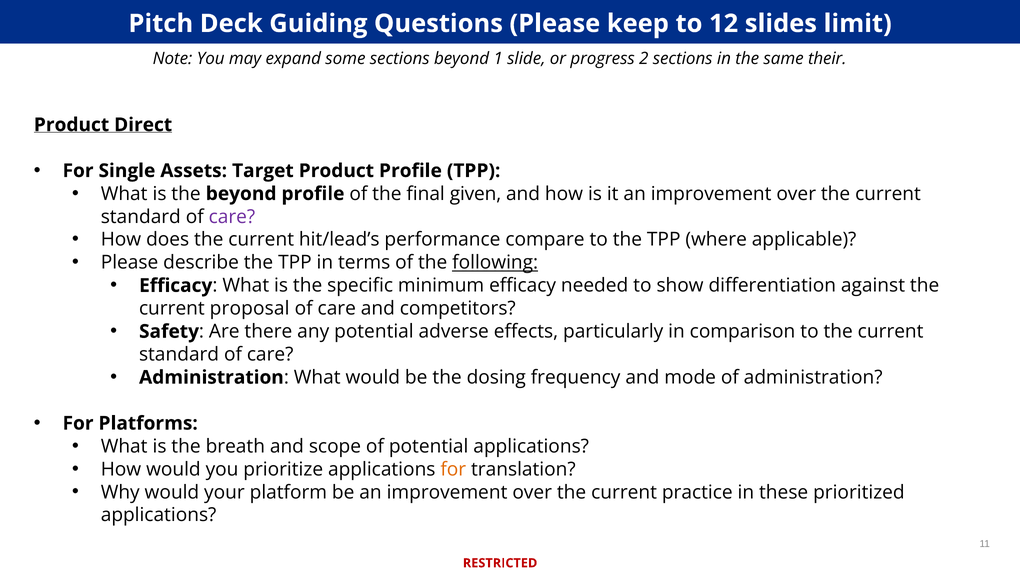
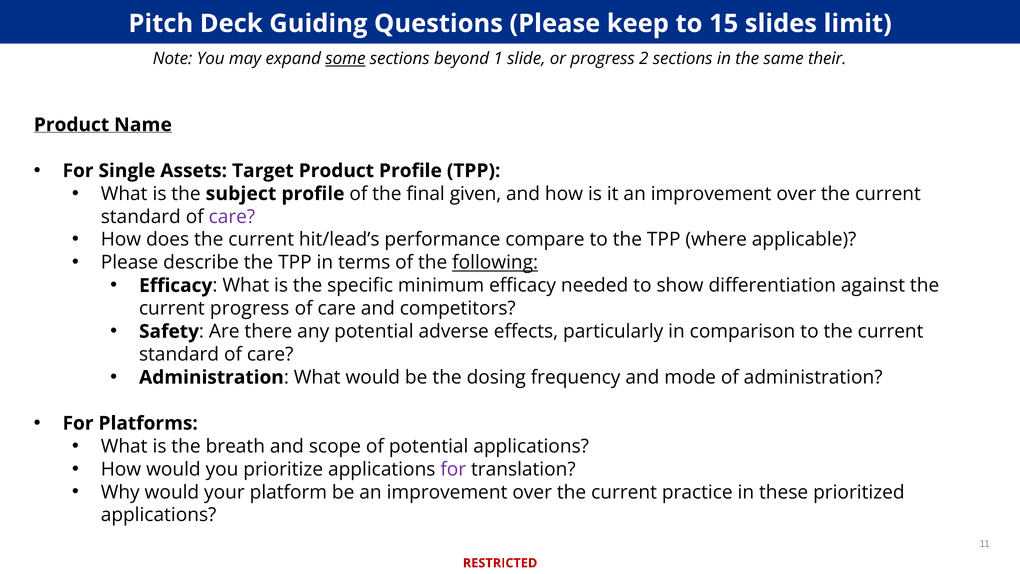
12: 12 -> 15
some underline: none -> present
Direct: Direct -> Name
the beyond: beyond -> subject
current proposal: proposal -> progress
for at (453, 469) colour: orange -> purple
